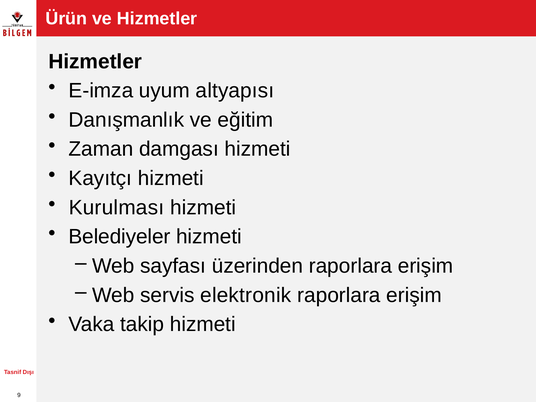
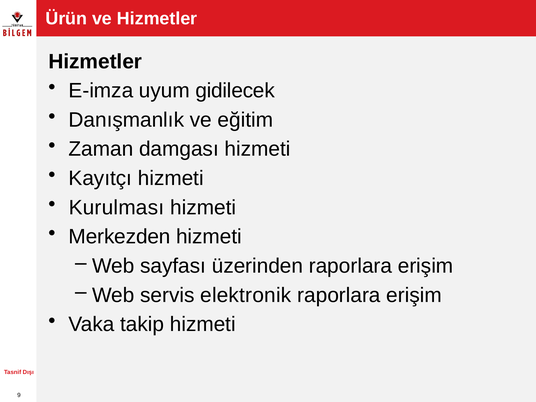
altyapısı: altyapısı -> gidilecek
Belediyeler: Belediyeler -> Merkezden
